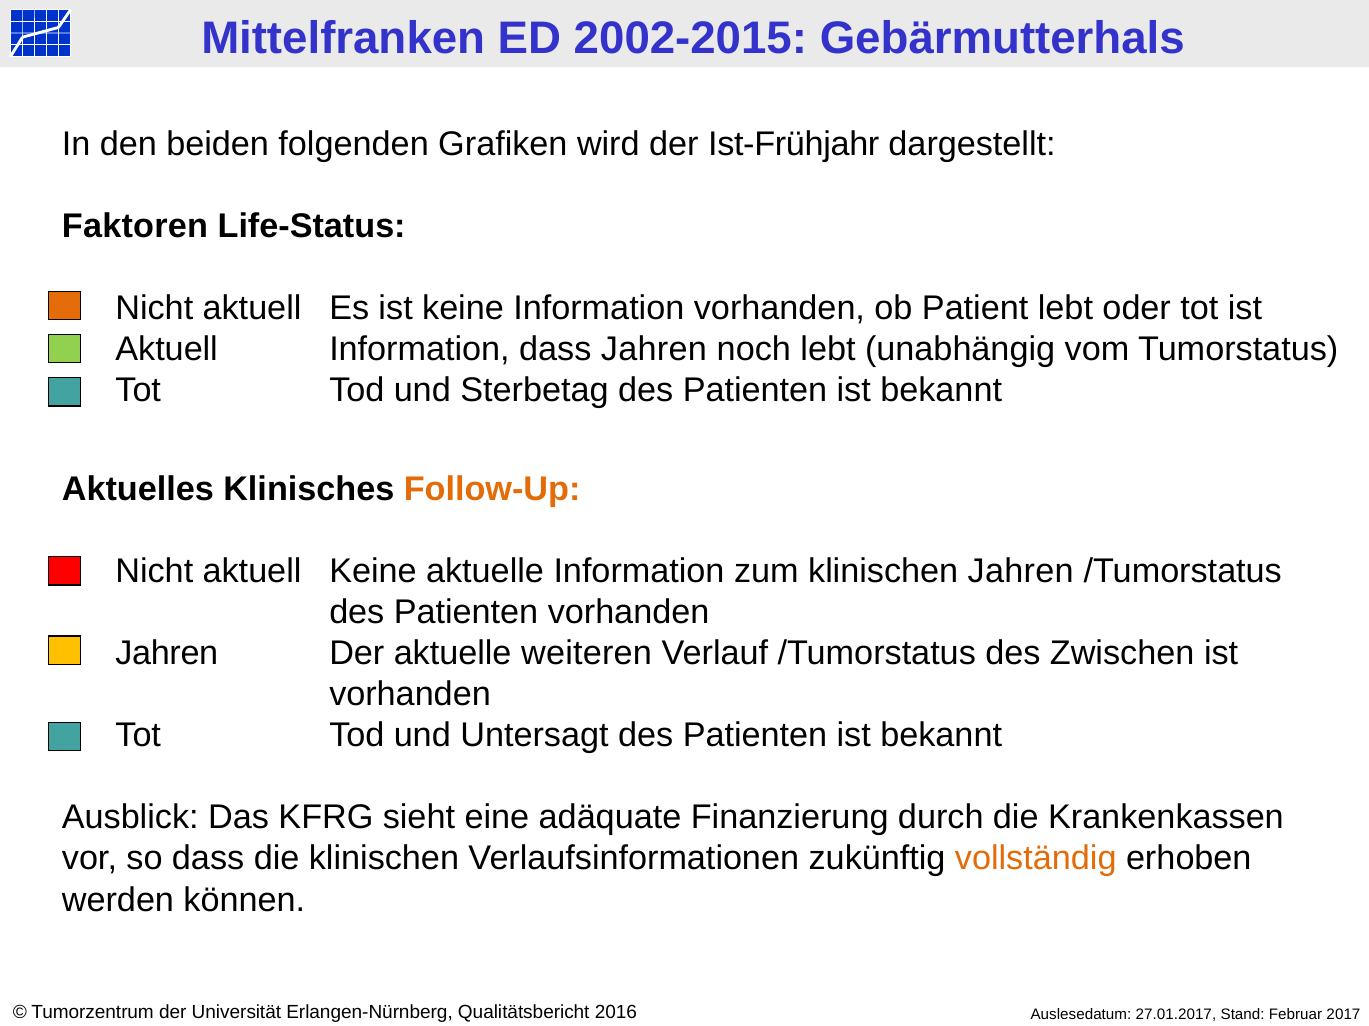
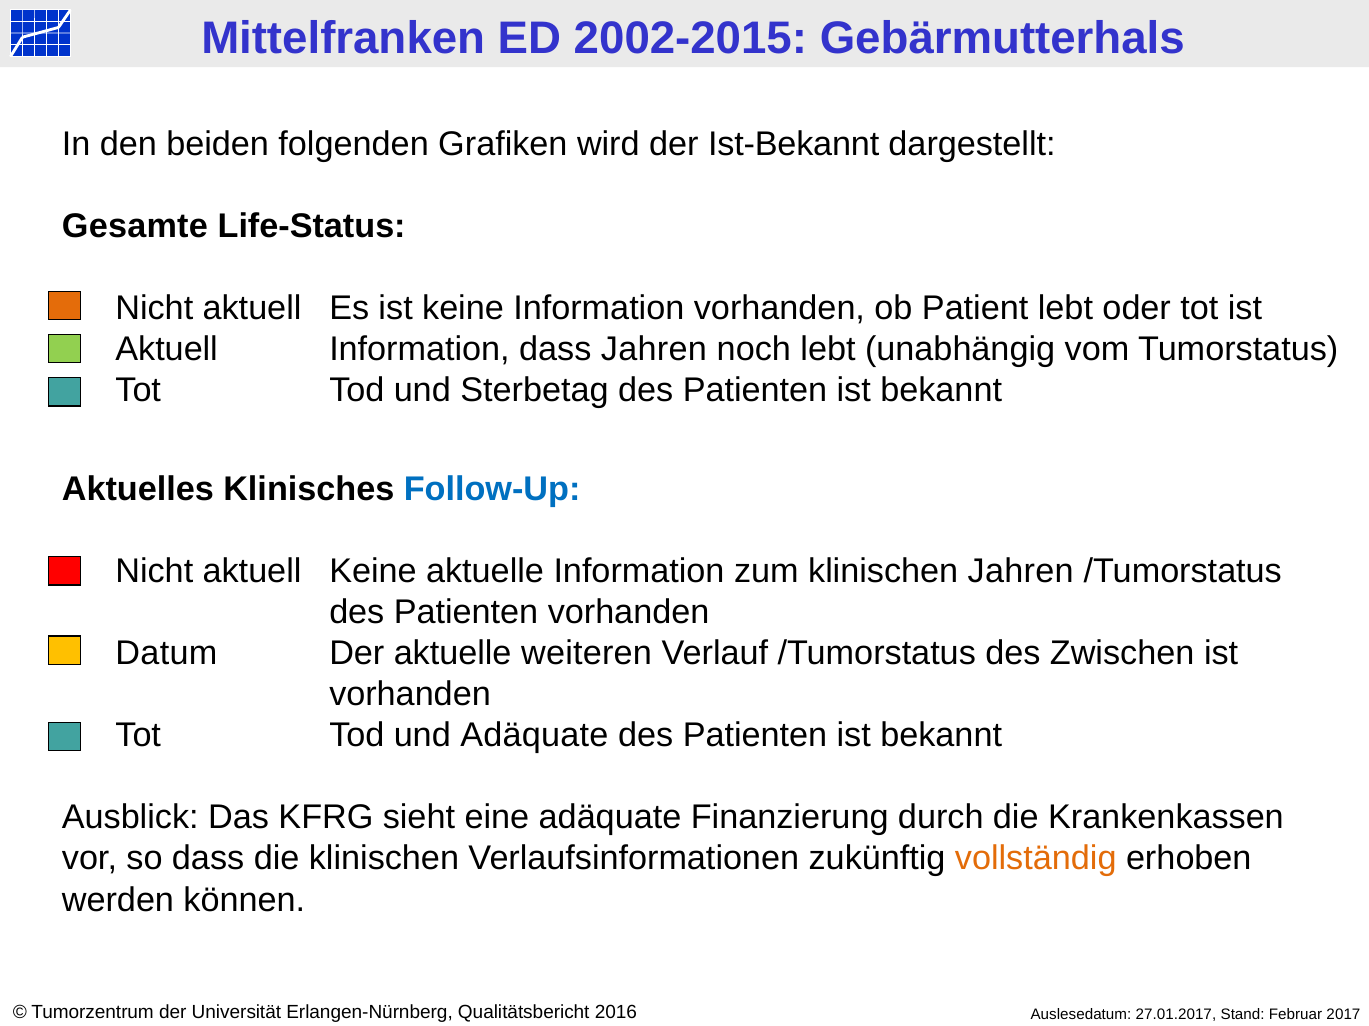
Ist-Frühjahr: Ist-Frühjahr -> Ist-Bekannt
Faktoren: Faktoren -> Gesamte
Follow-Up colour: orange -> blue
Jahren at (167, 654): Jahren -> Datum
und Untersagt: Untersagt -> Adäquate
